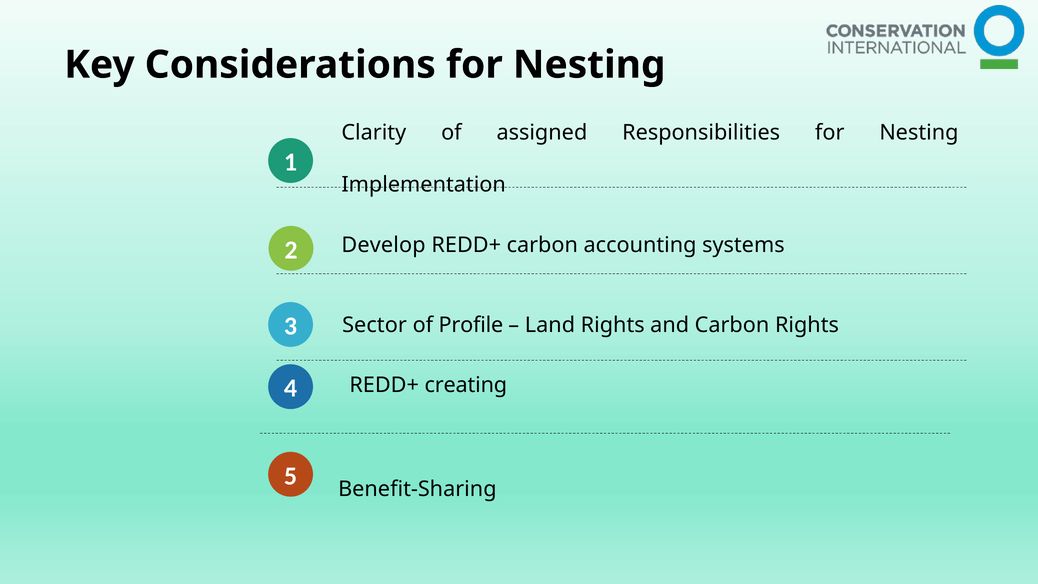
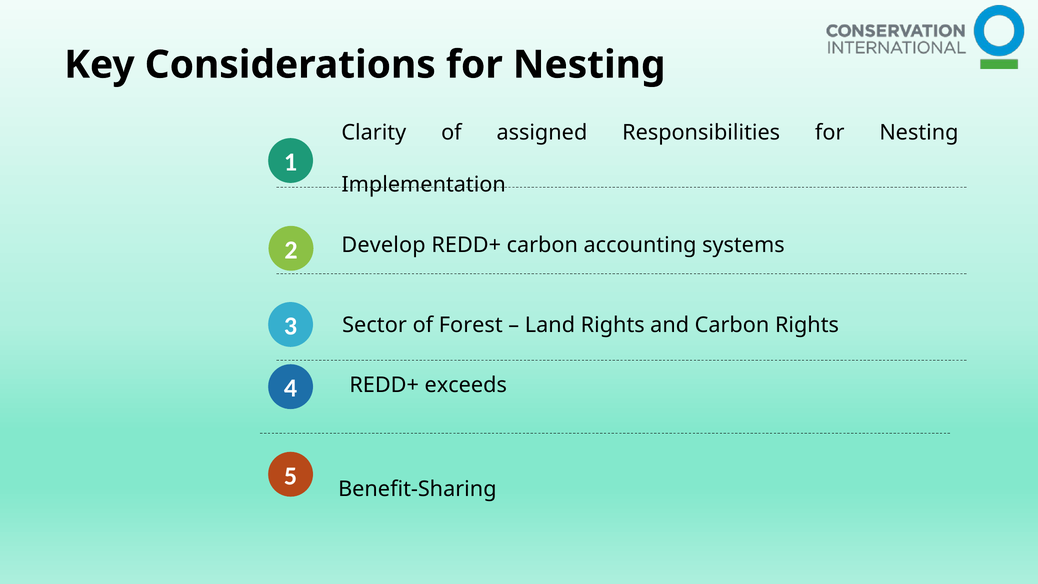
Profile: Profile -> Forest
creating: creating -> exceeds
